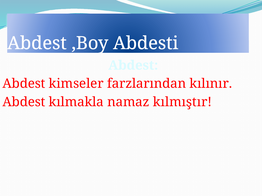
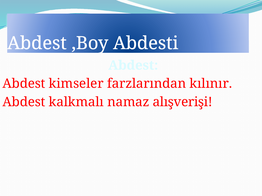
kılmakla: kılmakla -> kalkmalı
kılmıştır: kılmıştır -> alışverişi
